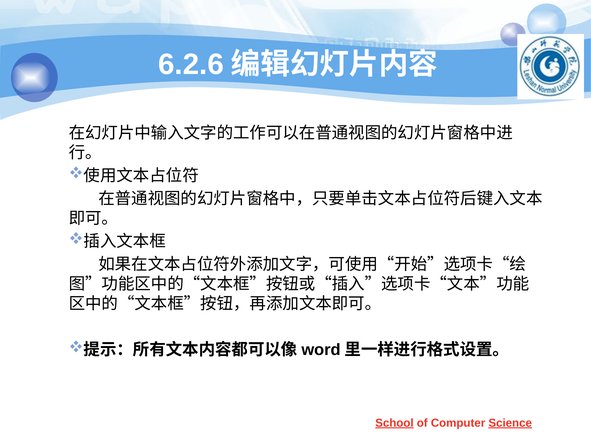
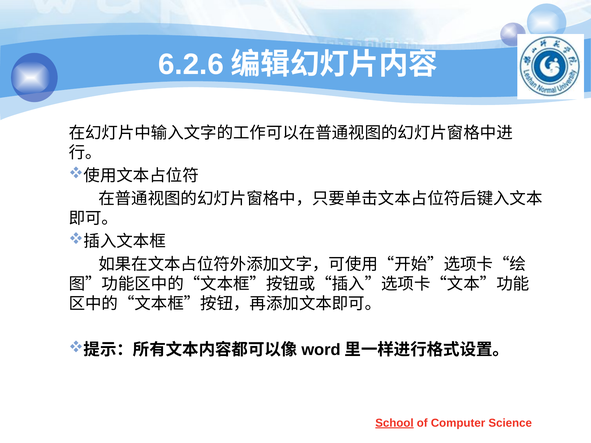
Science underline: present -> none
